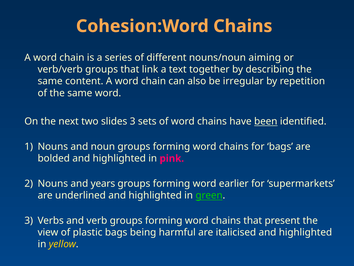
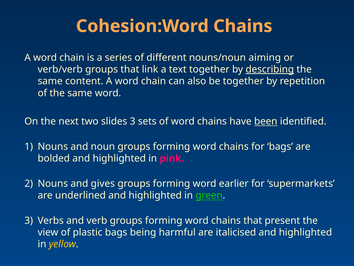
describing underline: none -> present
be irregular: irregular -> together
years: years -> gives
